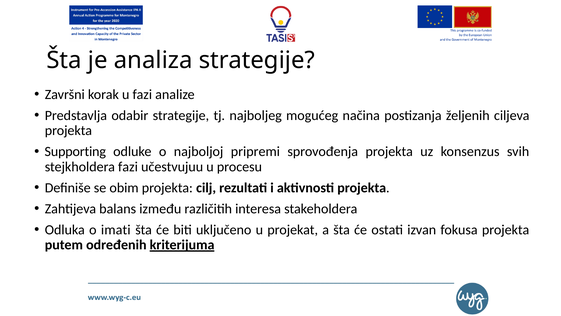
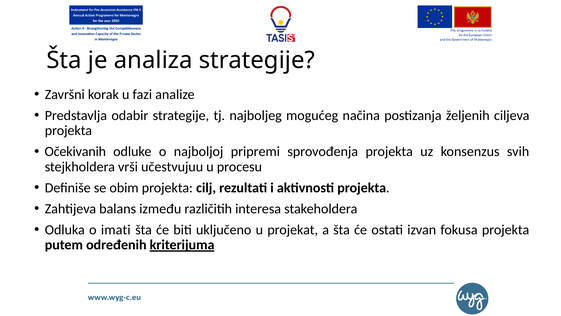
Supporting: Supporting -> Očekivanih
stejkholdera fazi: fazi -> vrši
